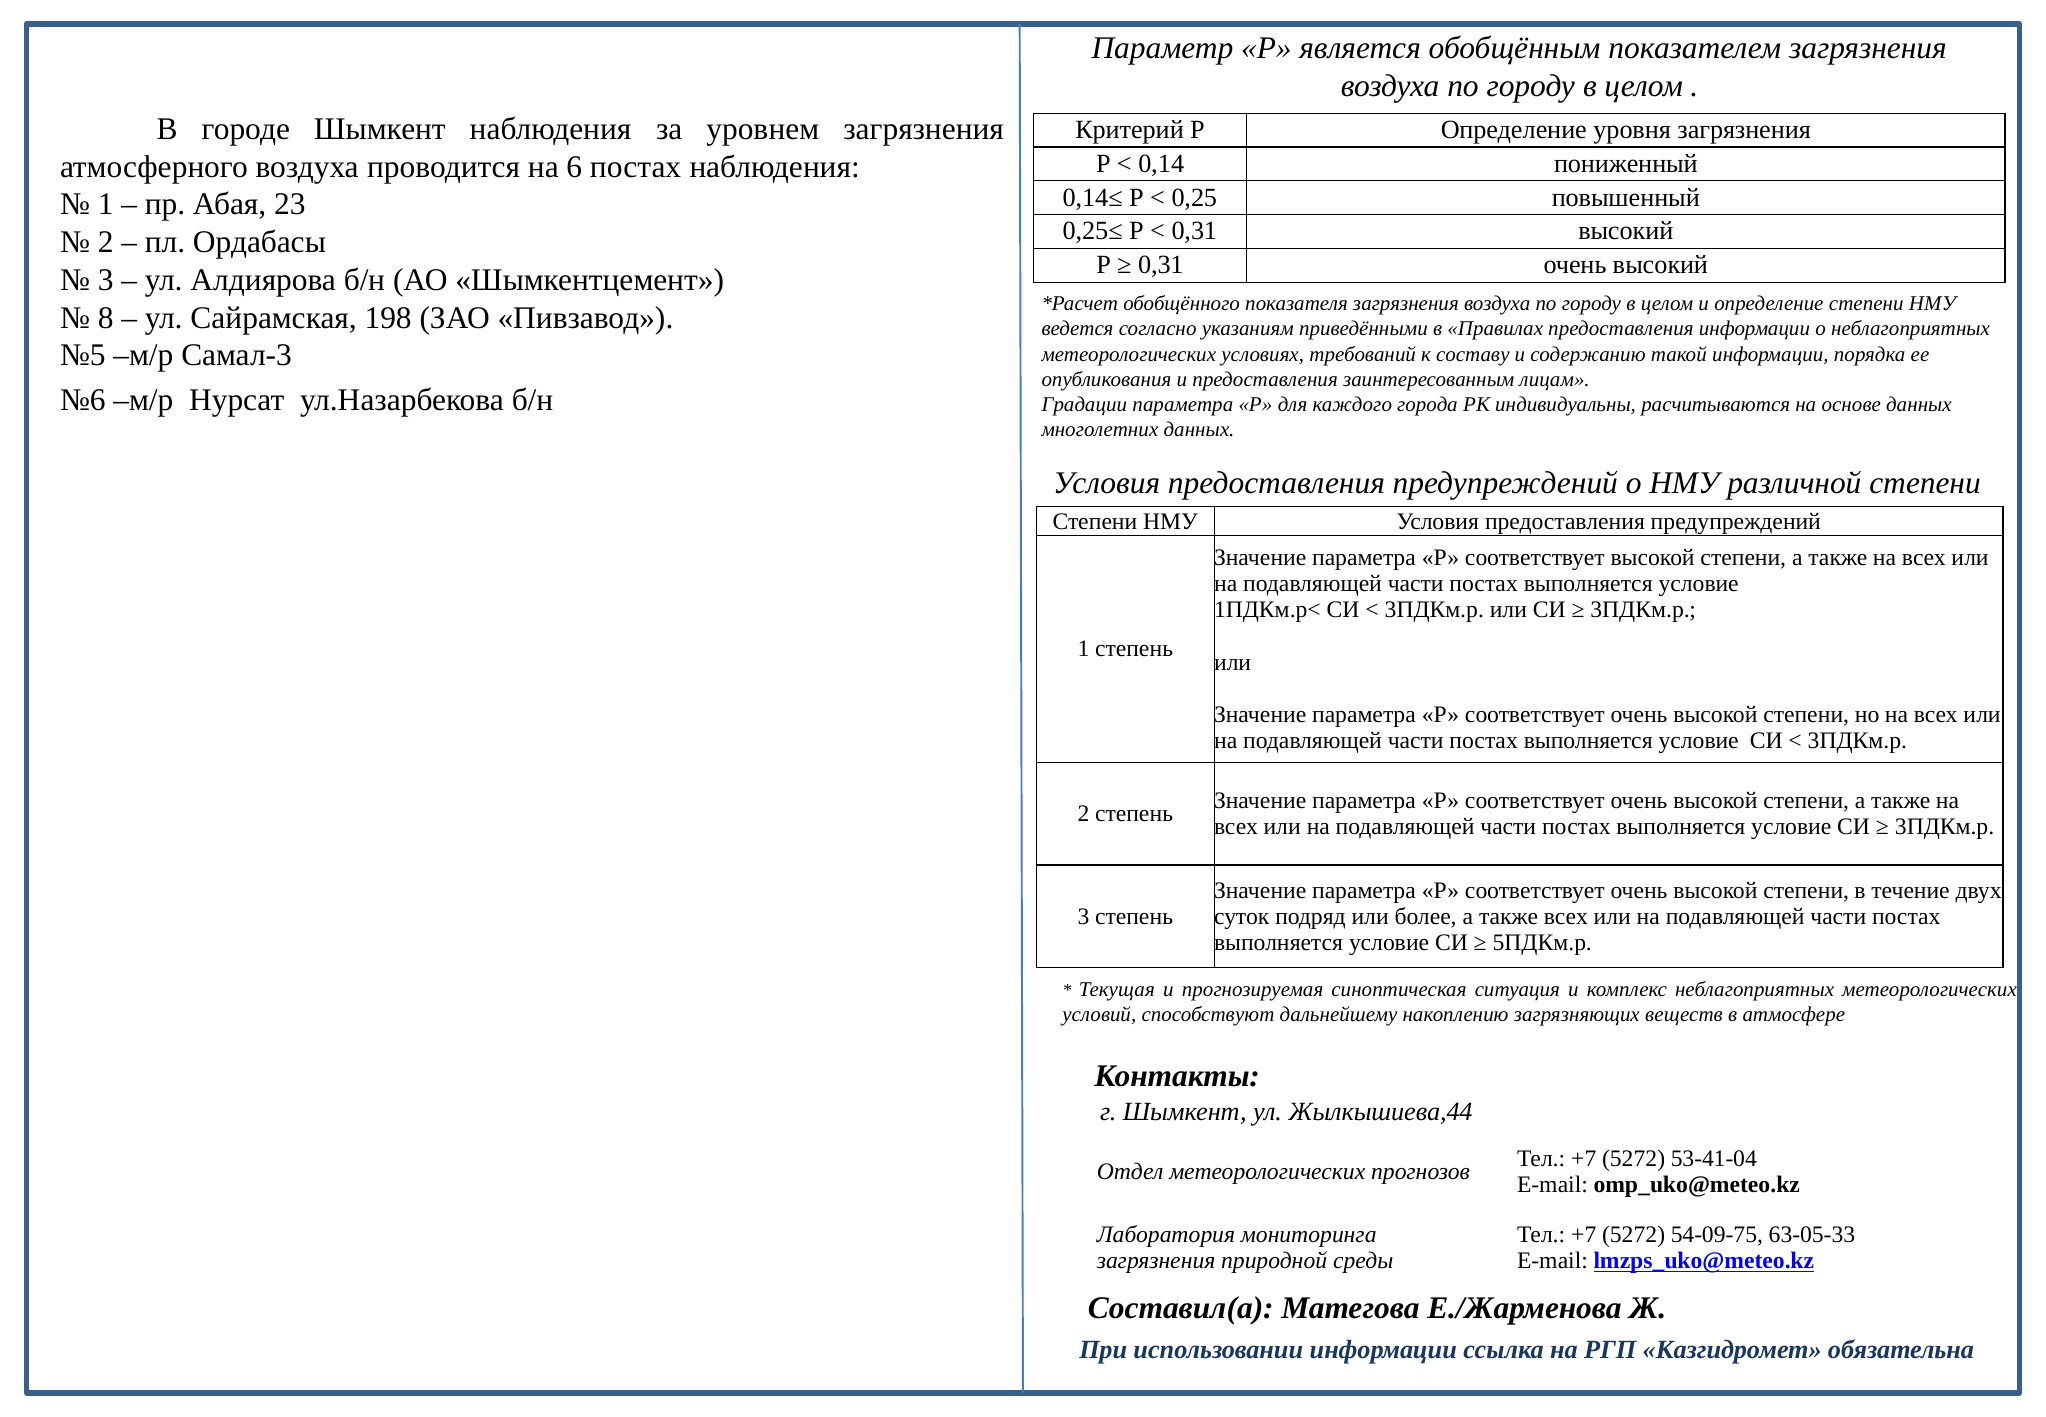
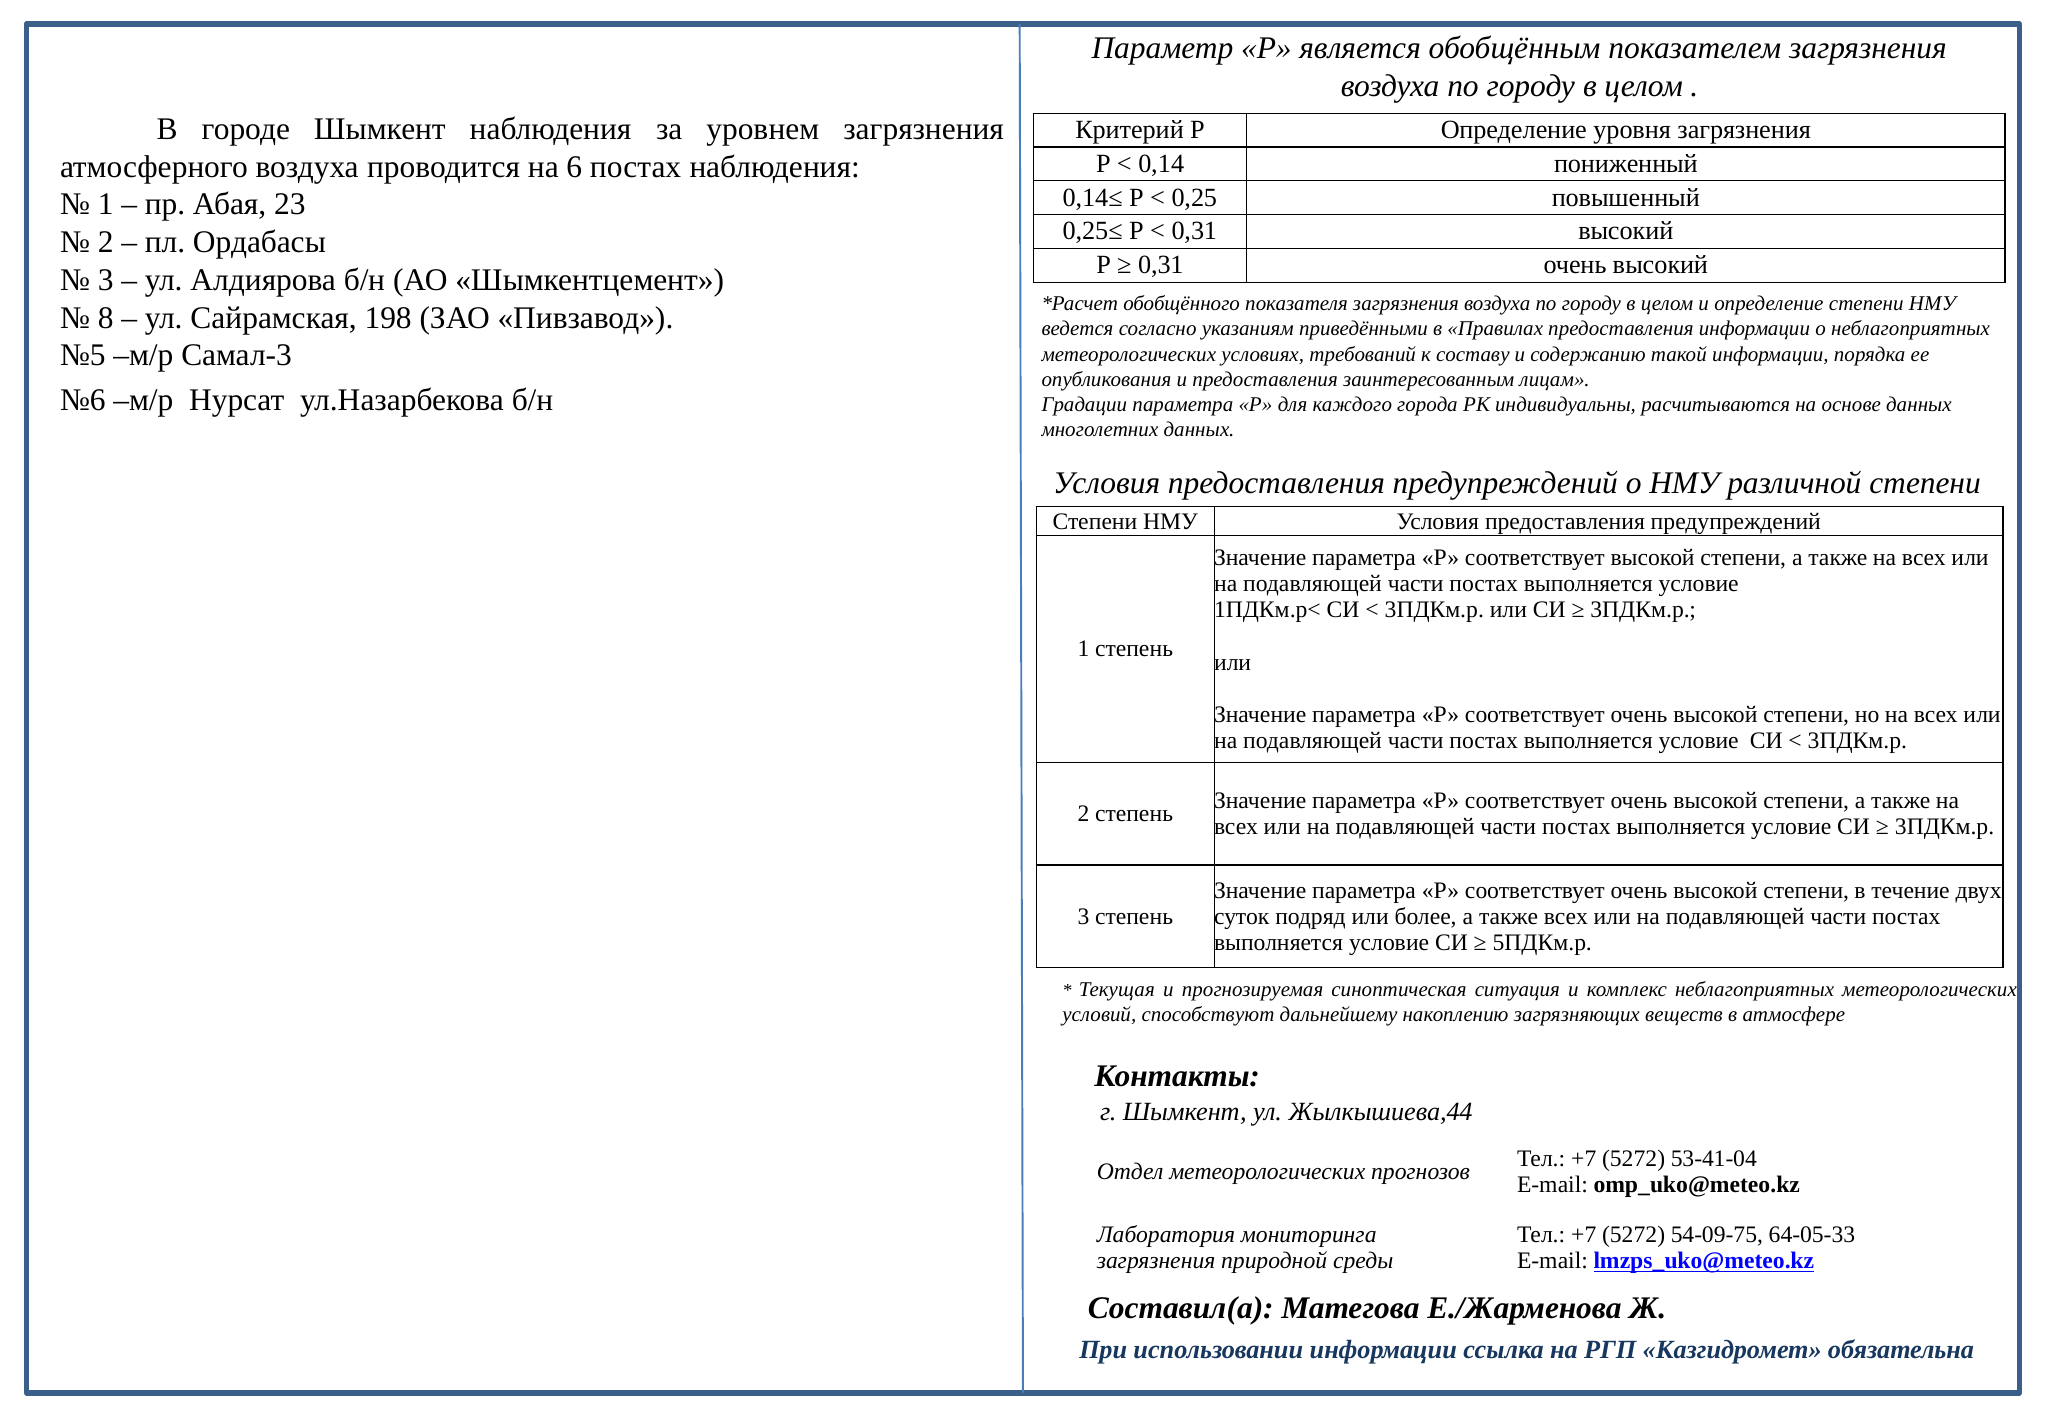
63-05-33: 63-05-33 -> 64-05-33
